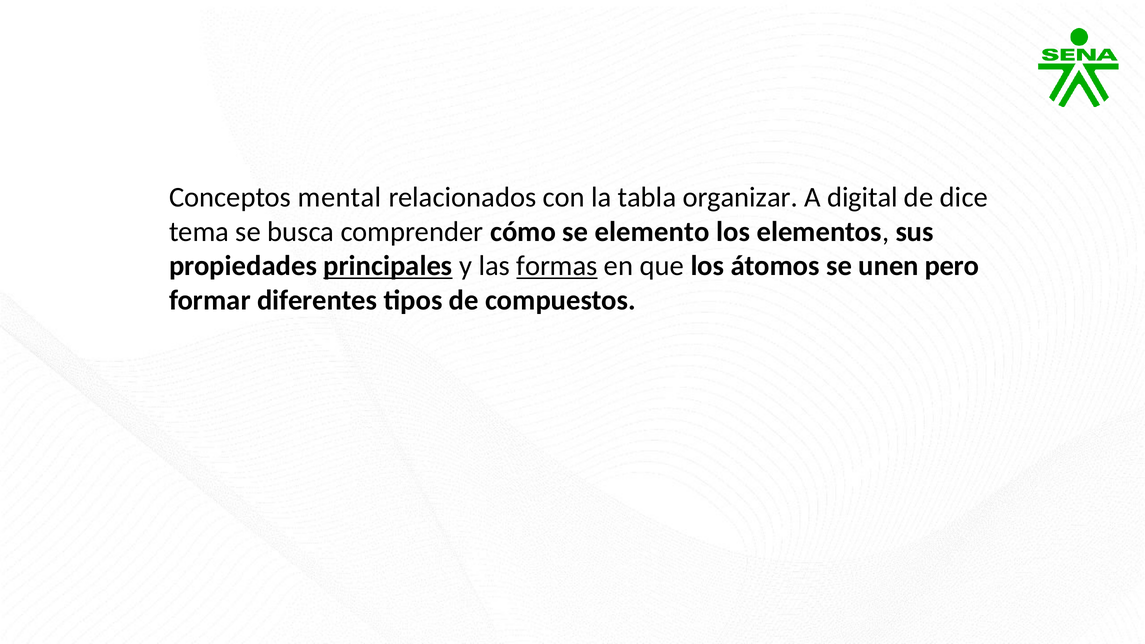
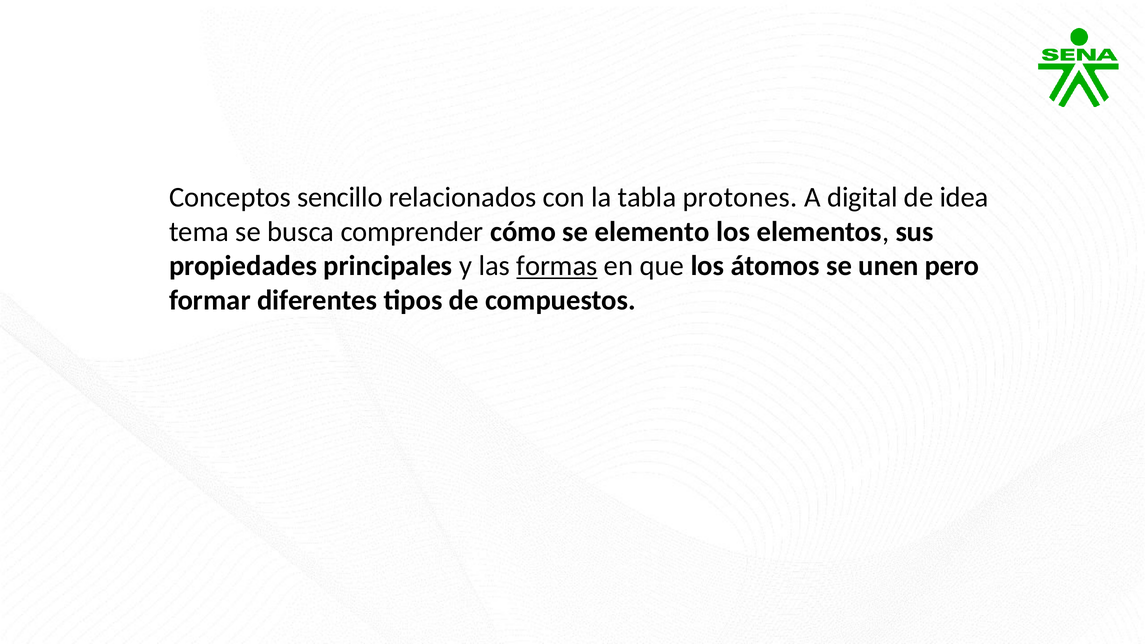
mental: mental -> sencillo
organizar: organizar -> protones
dice: dice -> idea
principales underline: present -> none
